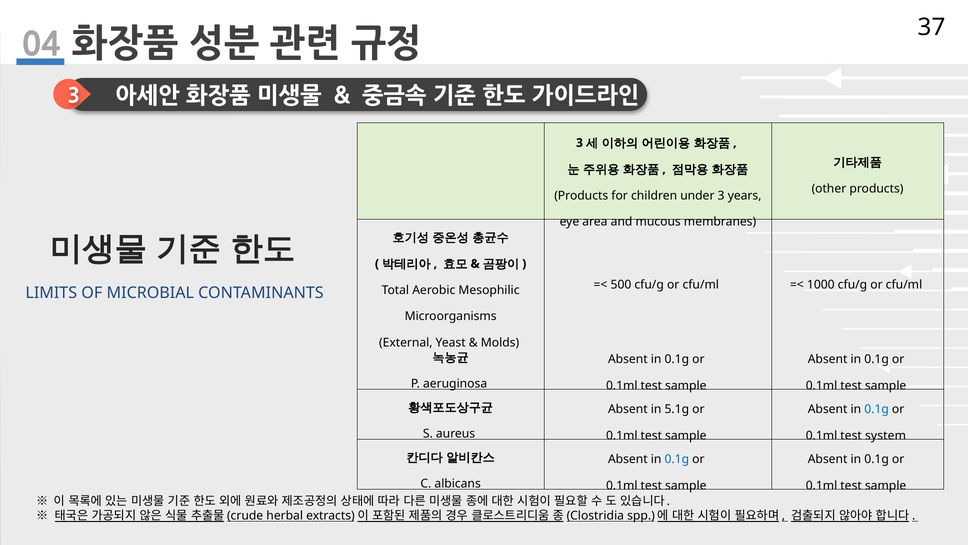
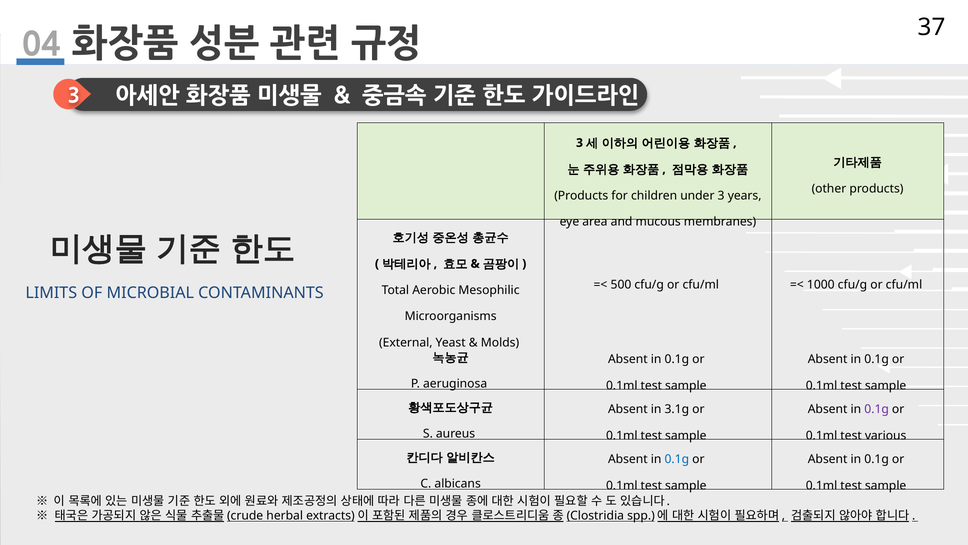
5.1g: 5.1g -> 3.1g
0.1g at (877, 409) colour: blue -> purple
system: system -> various
